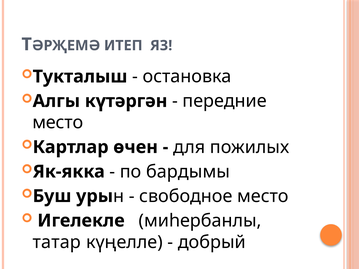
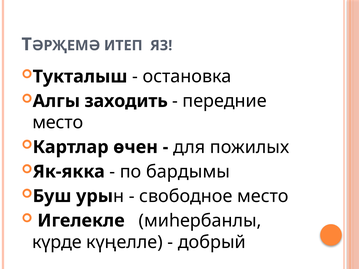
күтәргән: күтәргән -> заходить
татар: татар -> күрде
